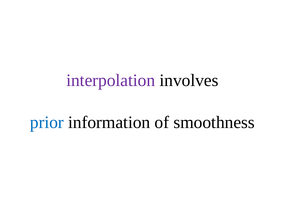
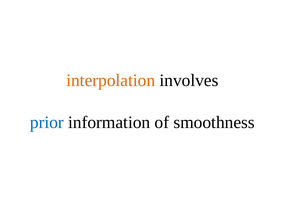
interpolation colour: purple -> orange
